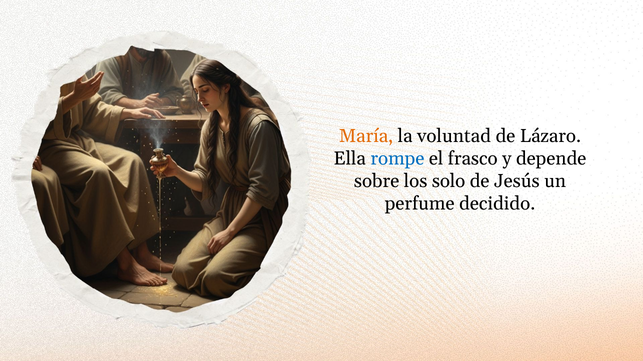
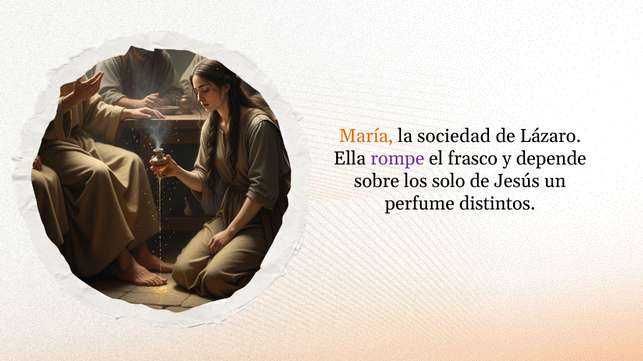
voluntad: voluntad -> sociedad
rompe colour: blue -> purple
decidido: decidido -> distintos
